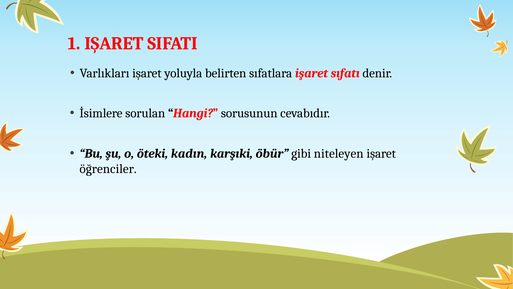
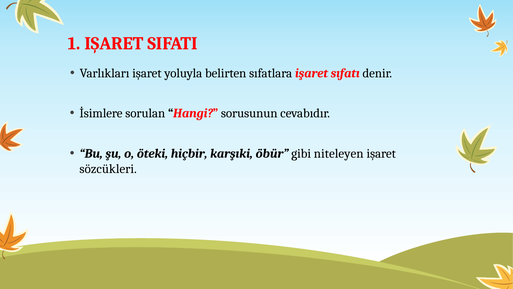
kadın: kadın -> hiçbir
öğrenciler: öğrenciler -> sözcükleri
